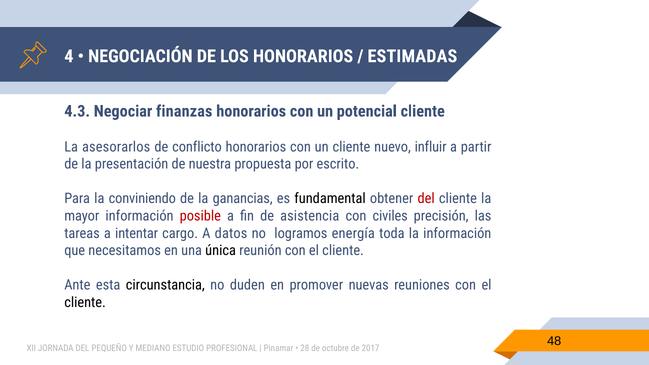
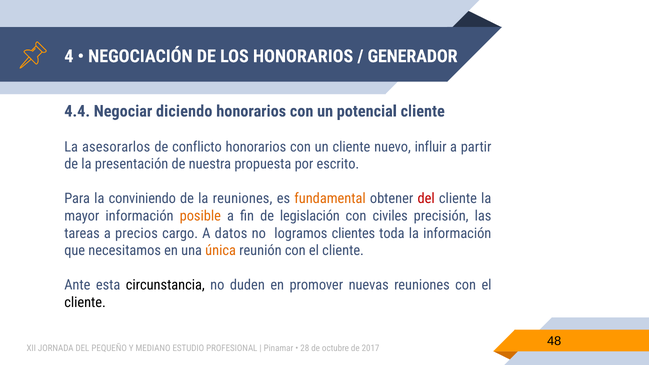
ESTIMADAS: ESTIMADAS -> GENERADOR
4.3: 4.3 -> 4.4
finanzas: finanzas -> diciendo
la ganancias: ganancias -> reuniones
fundamental colour: black -> orange
posible colour: red -> orange
asistencia: asistencia -> legislación
intentar: intentar -> precios
energía: energía -> clientes
única colour: black -> orange
